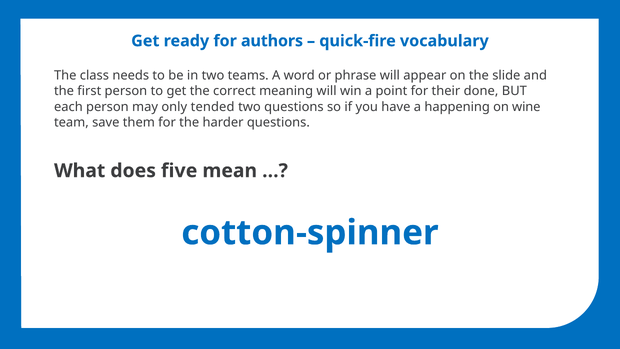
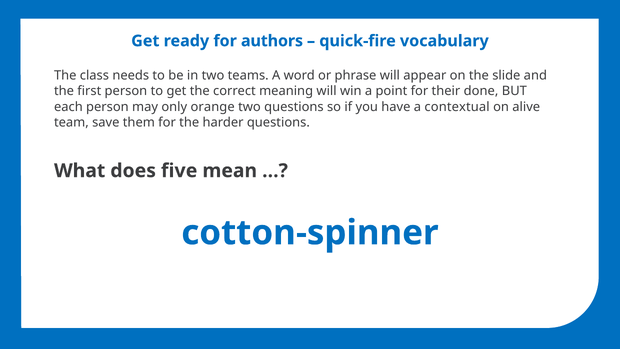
tended: tended -> orange
happening: happening -> contextual
wine: wine -> alive
